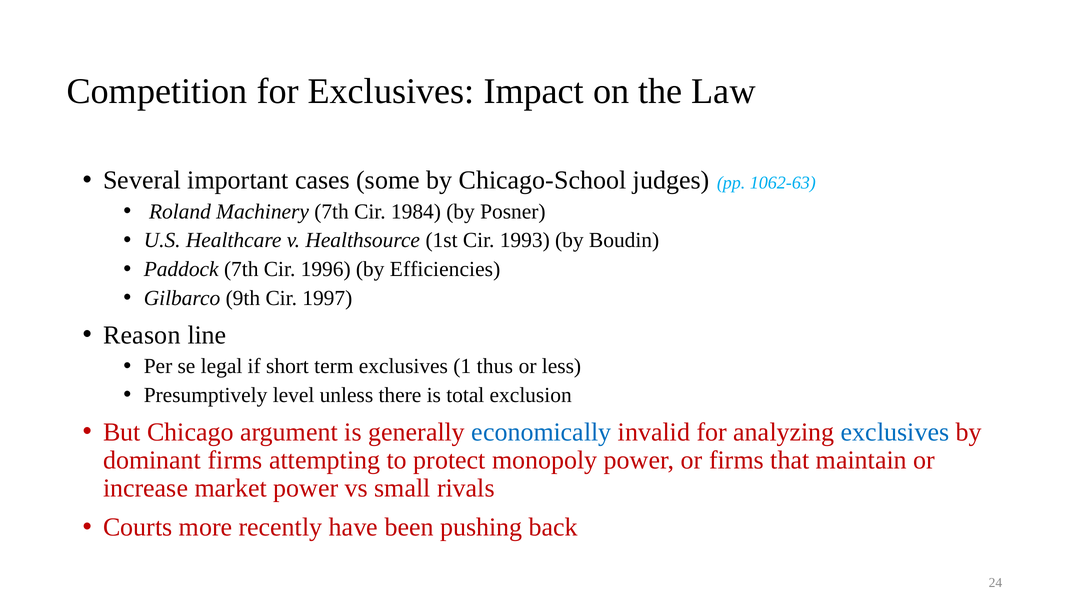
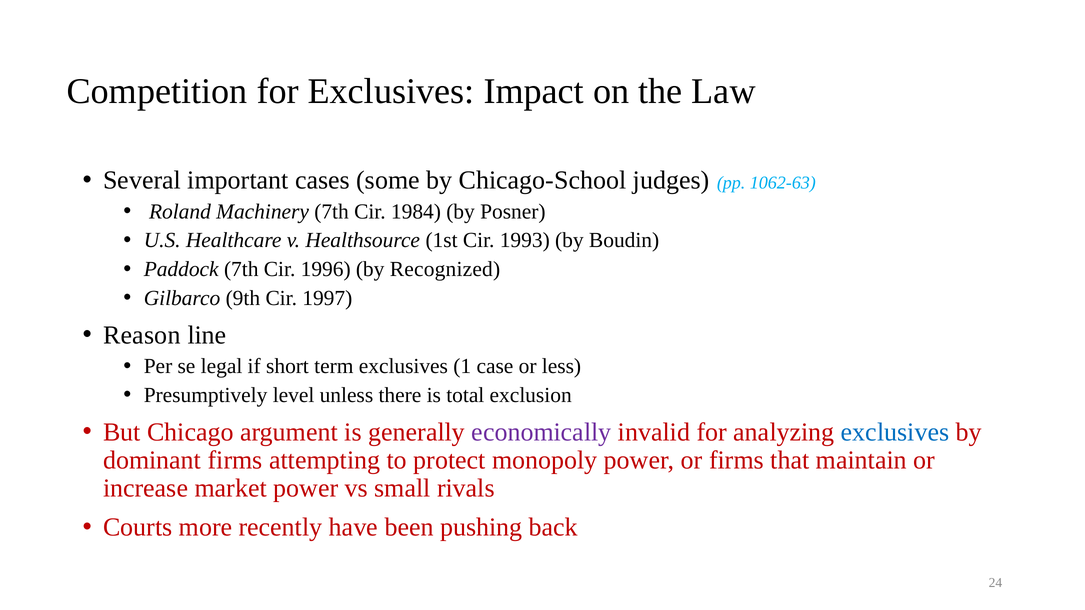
Efficiencies: Efficiencies -> Recognized
thus: thus -> case
economically colour: blue -> purple
